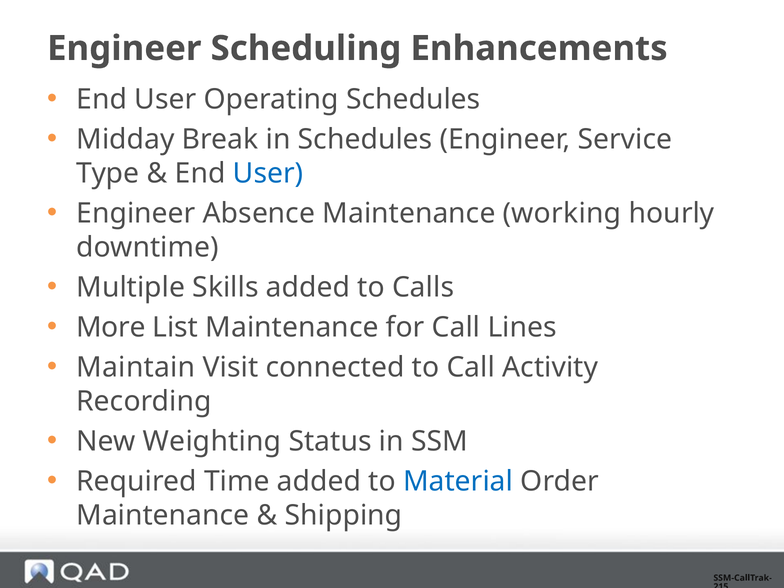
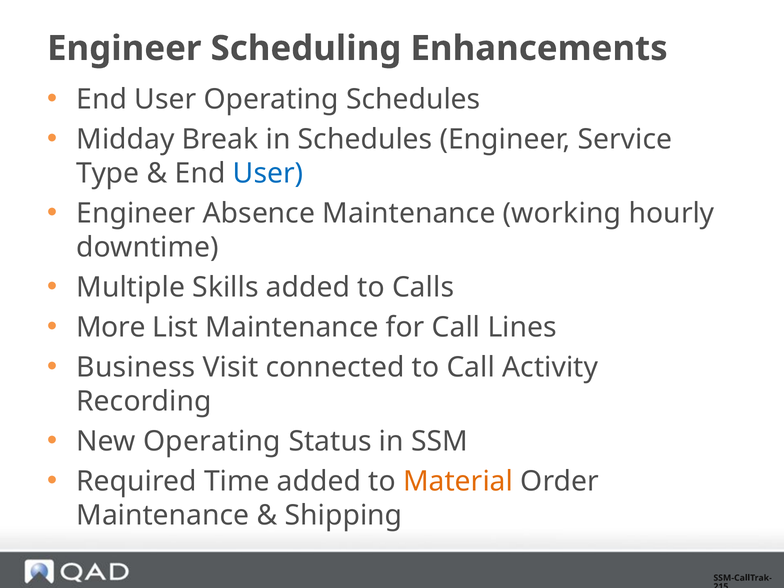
Maintain: Maintain -> Business
New Weighting: Weighting -> Operating
Material colour: blue -> orange
